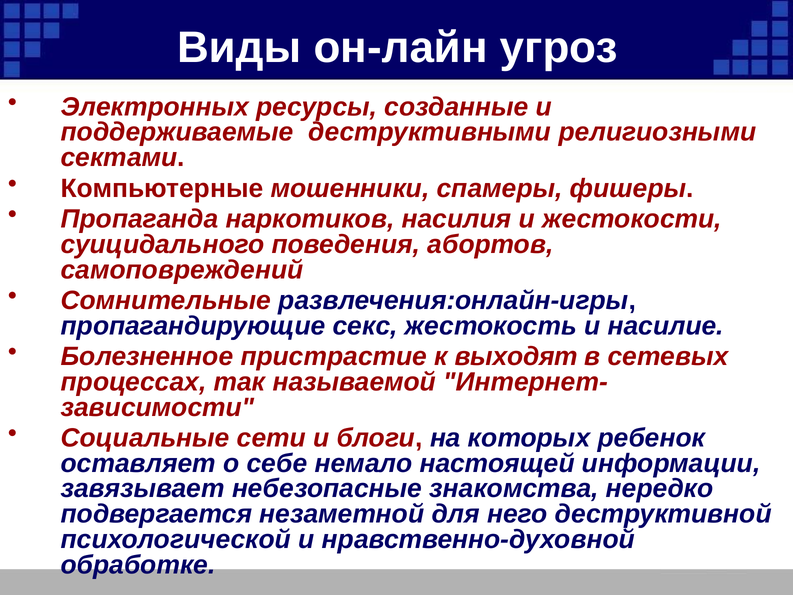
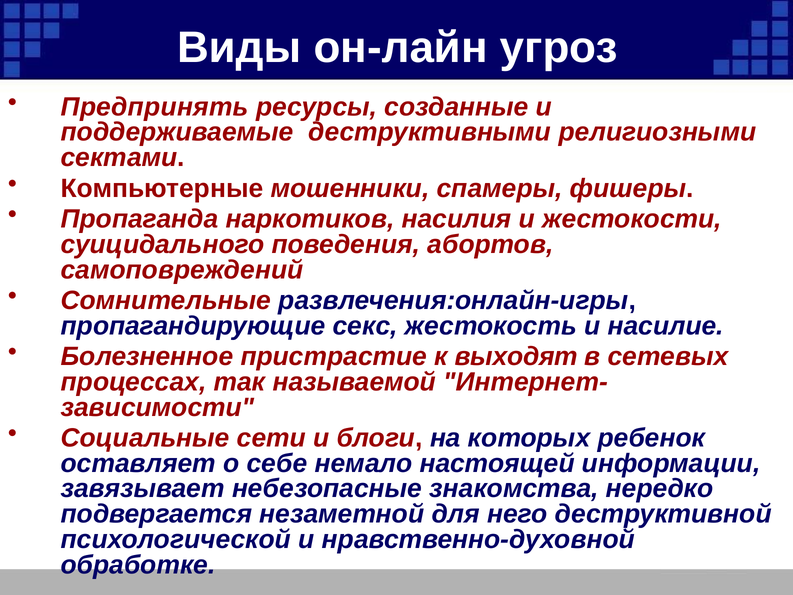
Электронных: Электронных -> Предпринять
